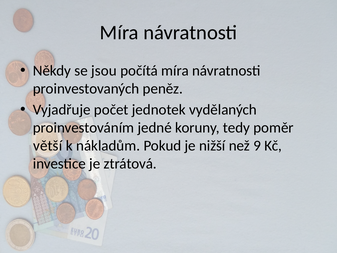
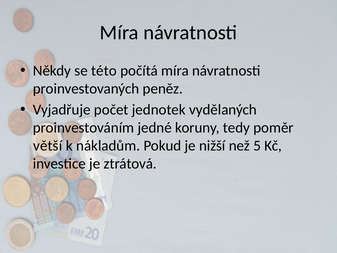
jsou: jsou -> této
9: 9 -> 5
